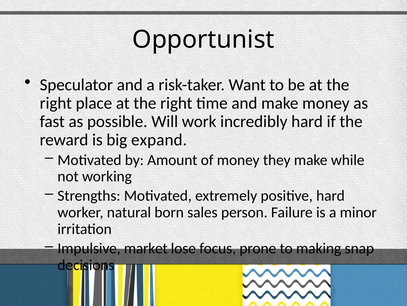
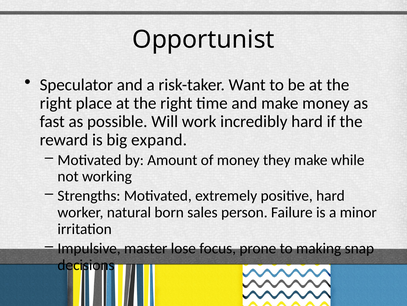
market: market -> master
